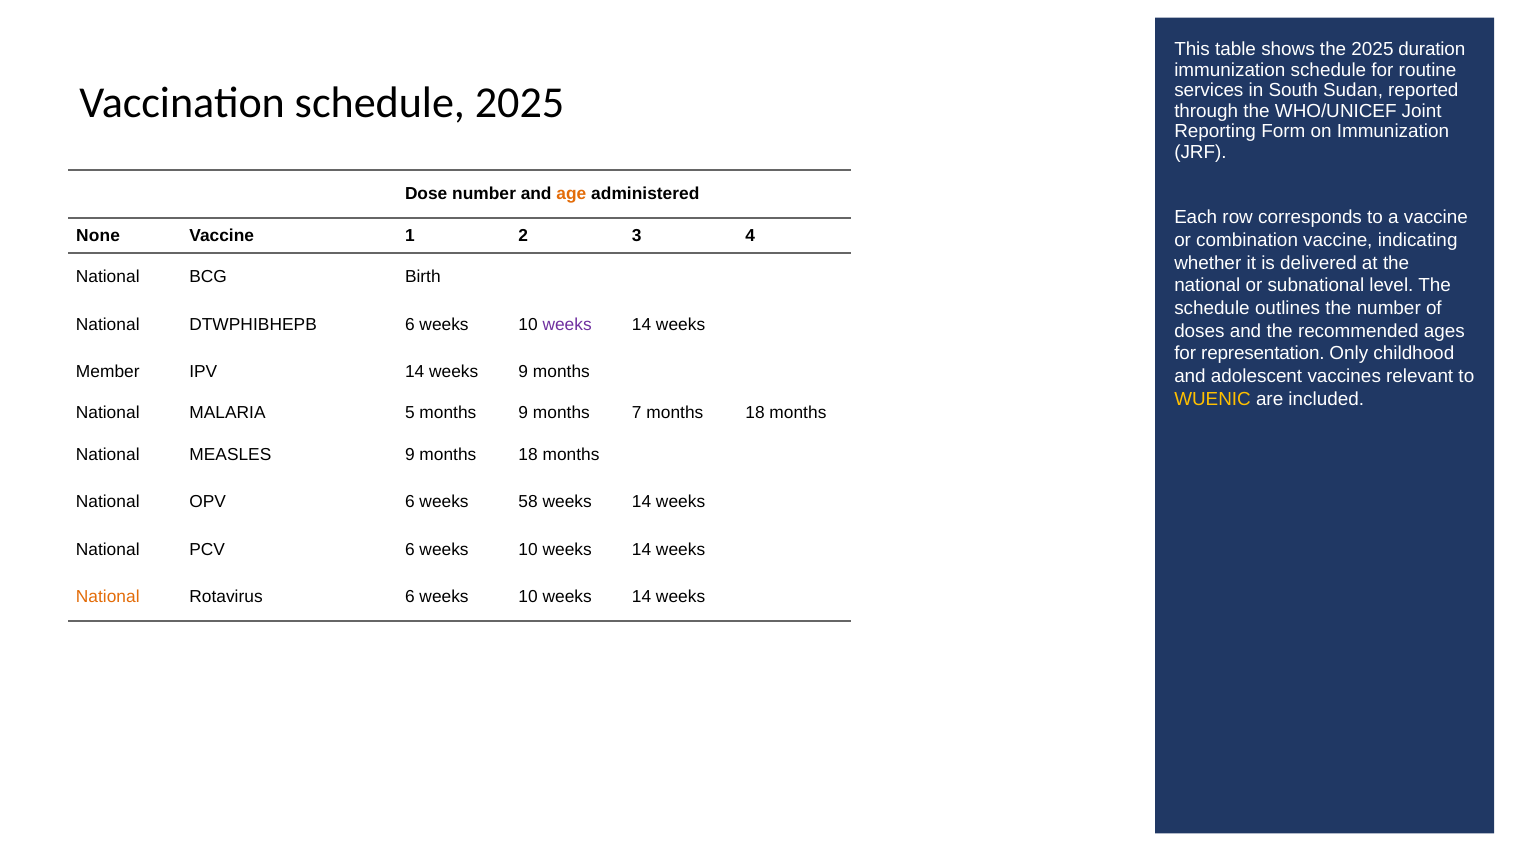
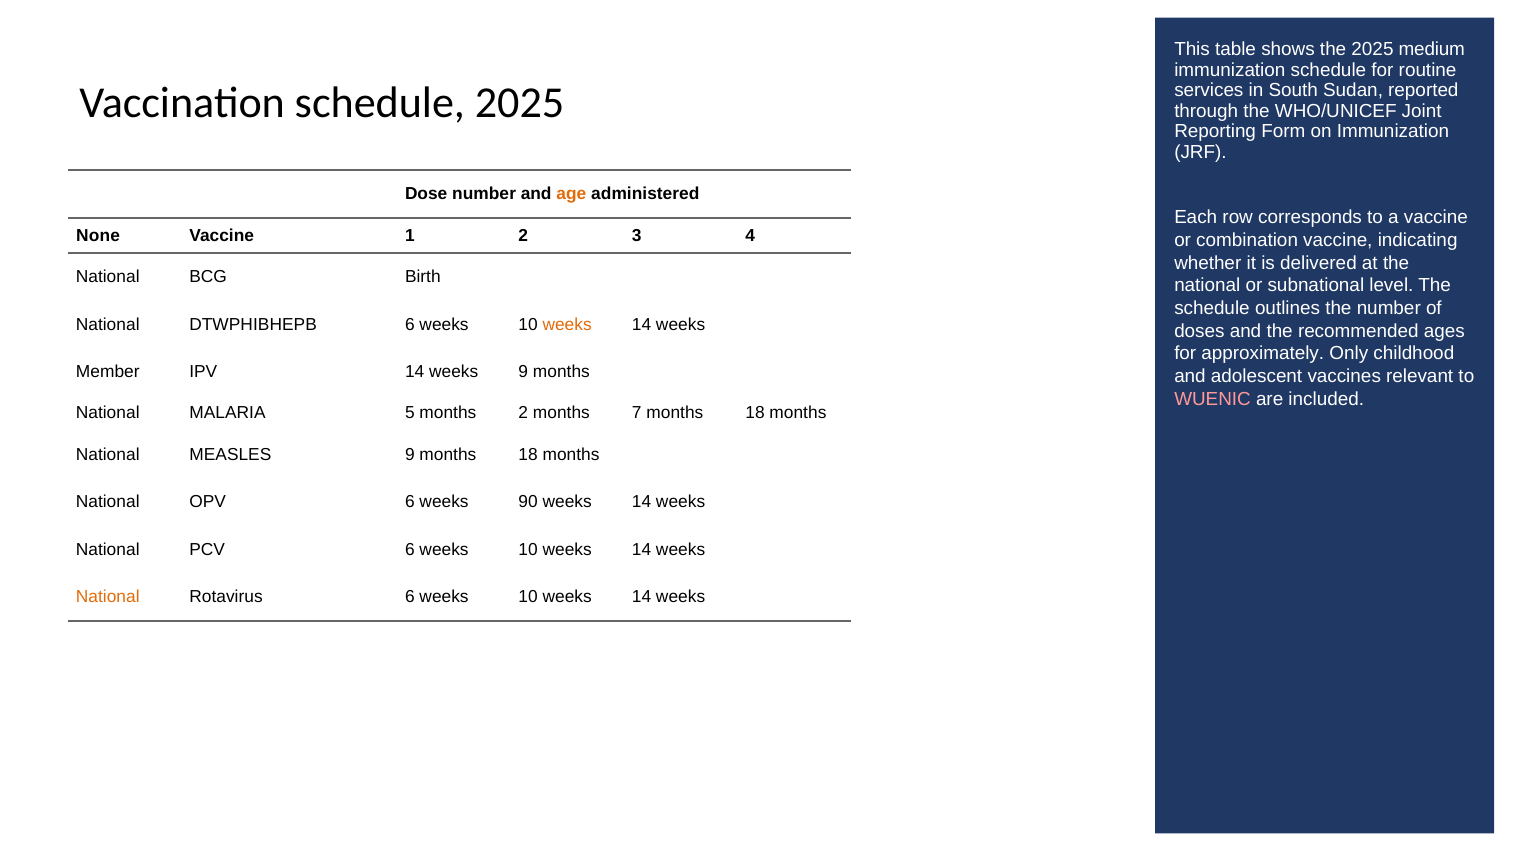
duration: duration -> medium
weeks at (567, 324) colour: purple -> orange
representation: representation -> approximately
WUENIC at (1213, 399) colour: yellow -> pink
months 9: 9 -> 2
58: 58 -> 90
